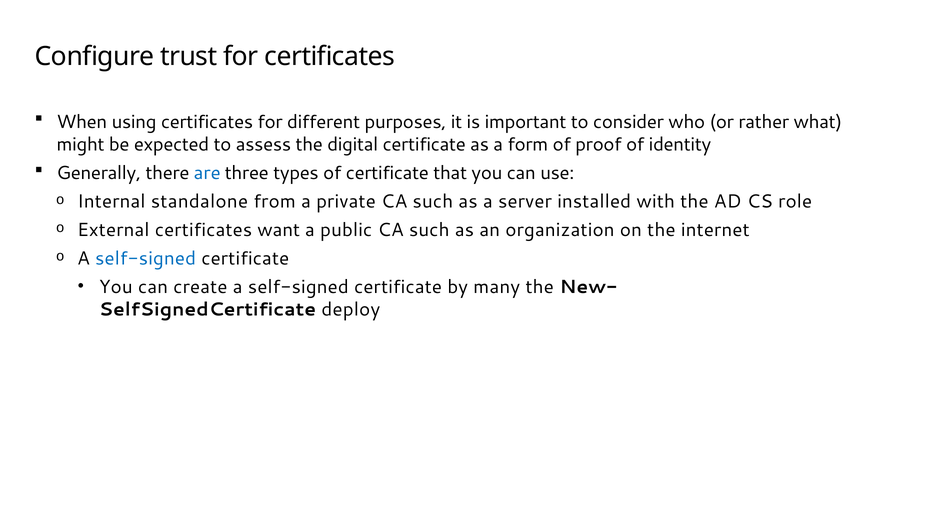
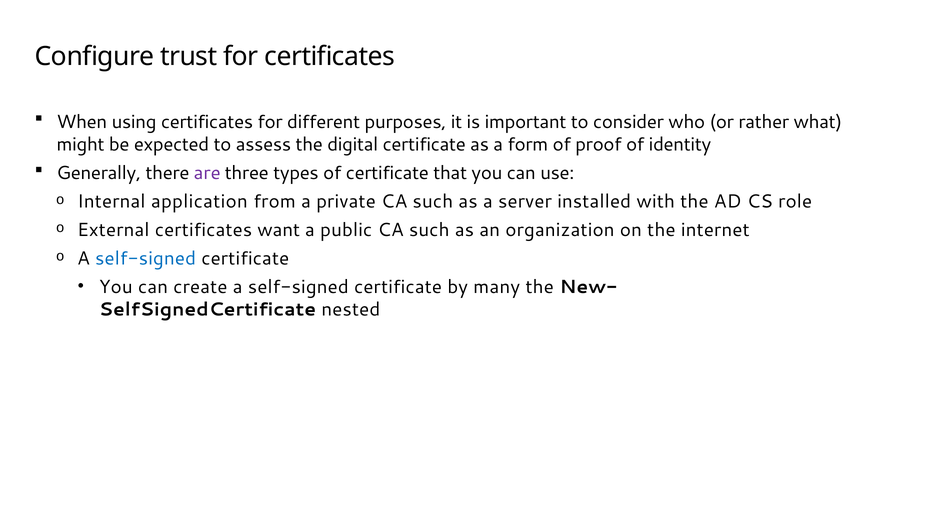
are colour: blue -> purple
standalone: standalone -> application
deploy: deploy -> nested
